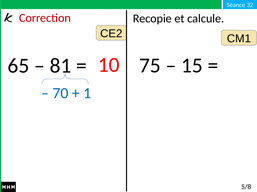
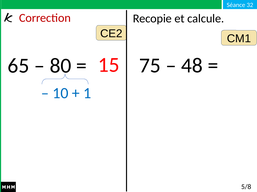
15: 15 -> 48
81: 81 -> 80
10: 10 -> 15
70: 70 -> 10
